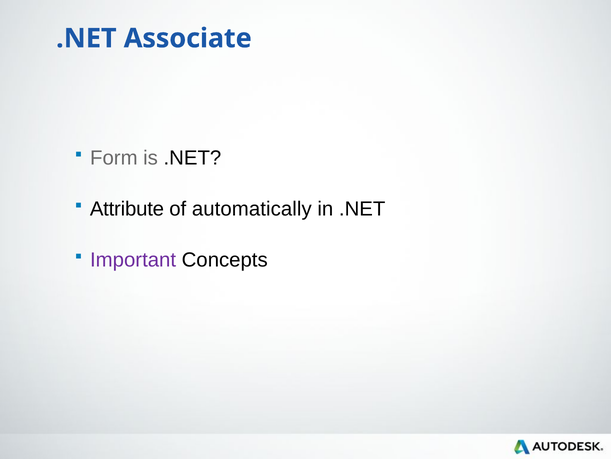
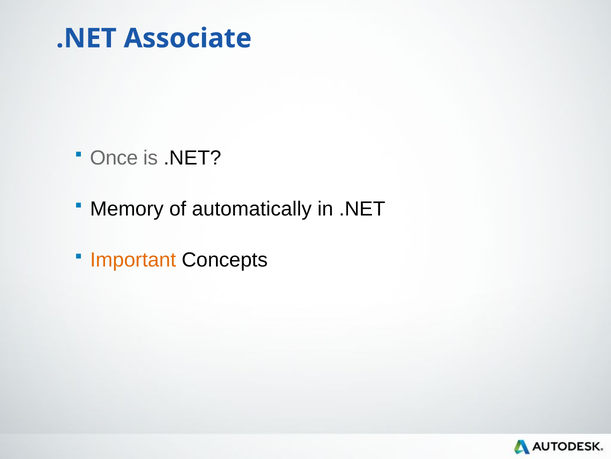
Form: Form -> Once
Attribute: Attribute -> Memory
Important colour: purple -> orange
